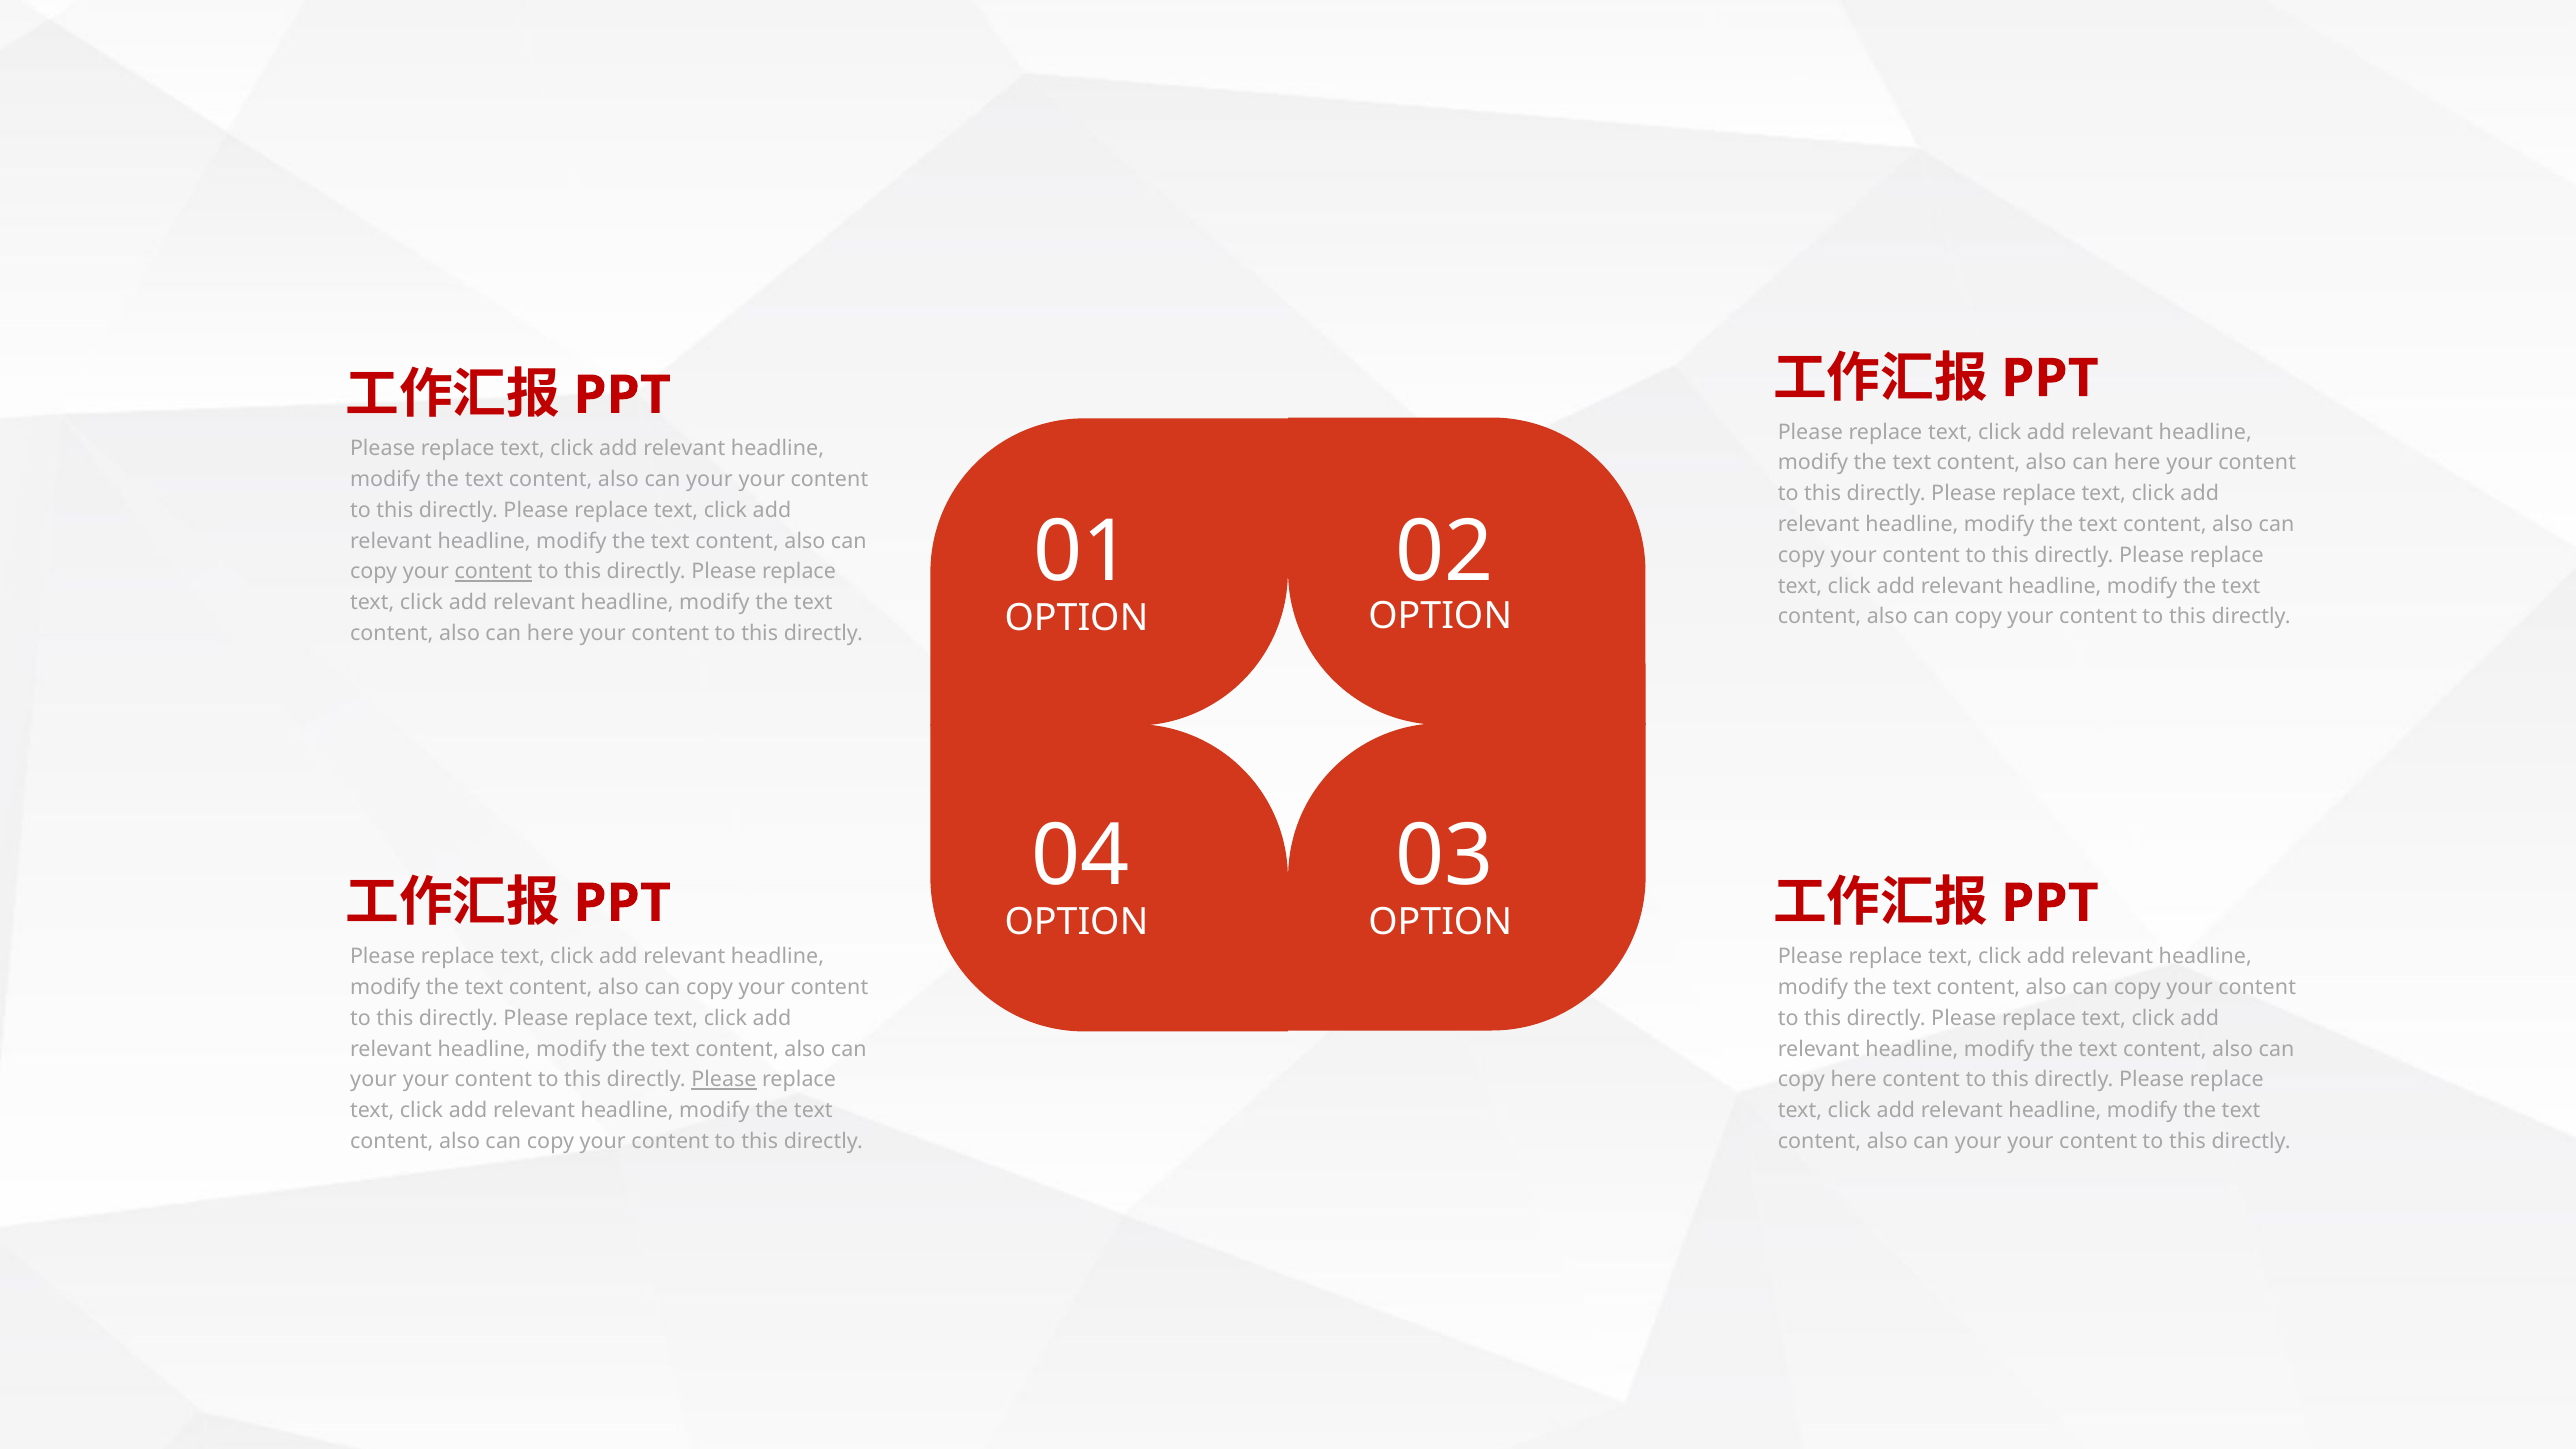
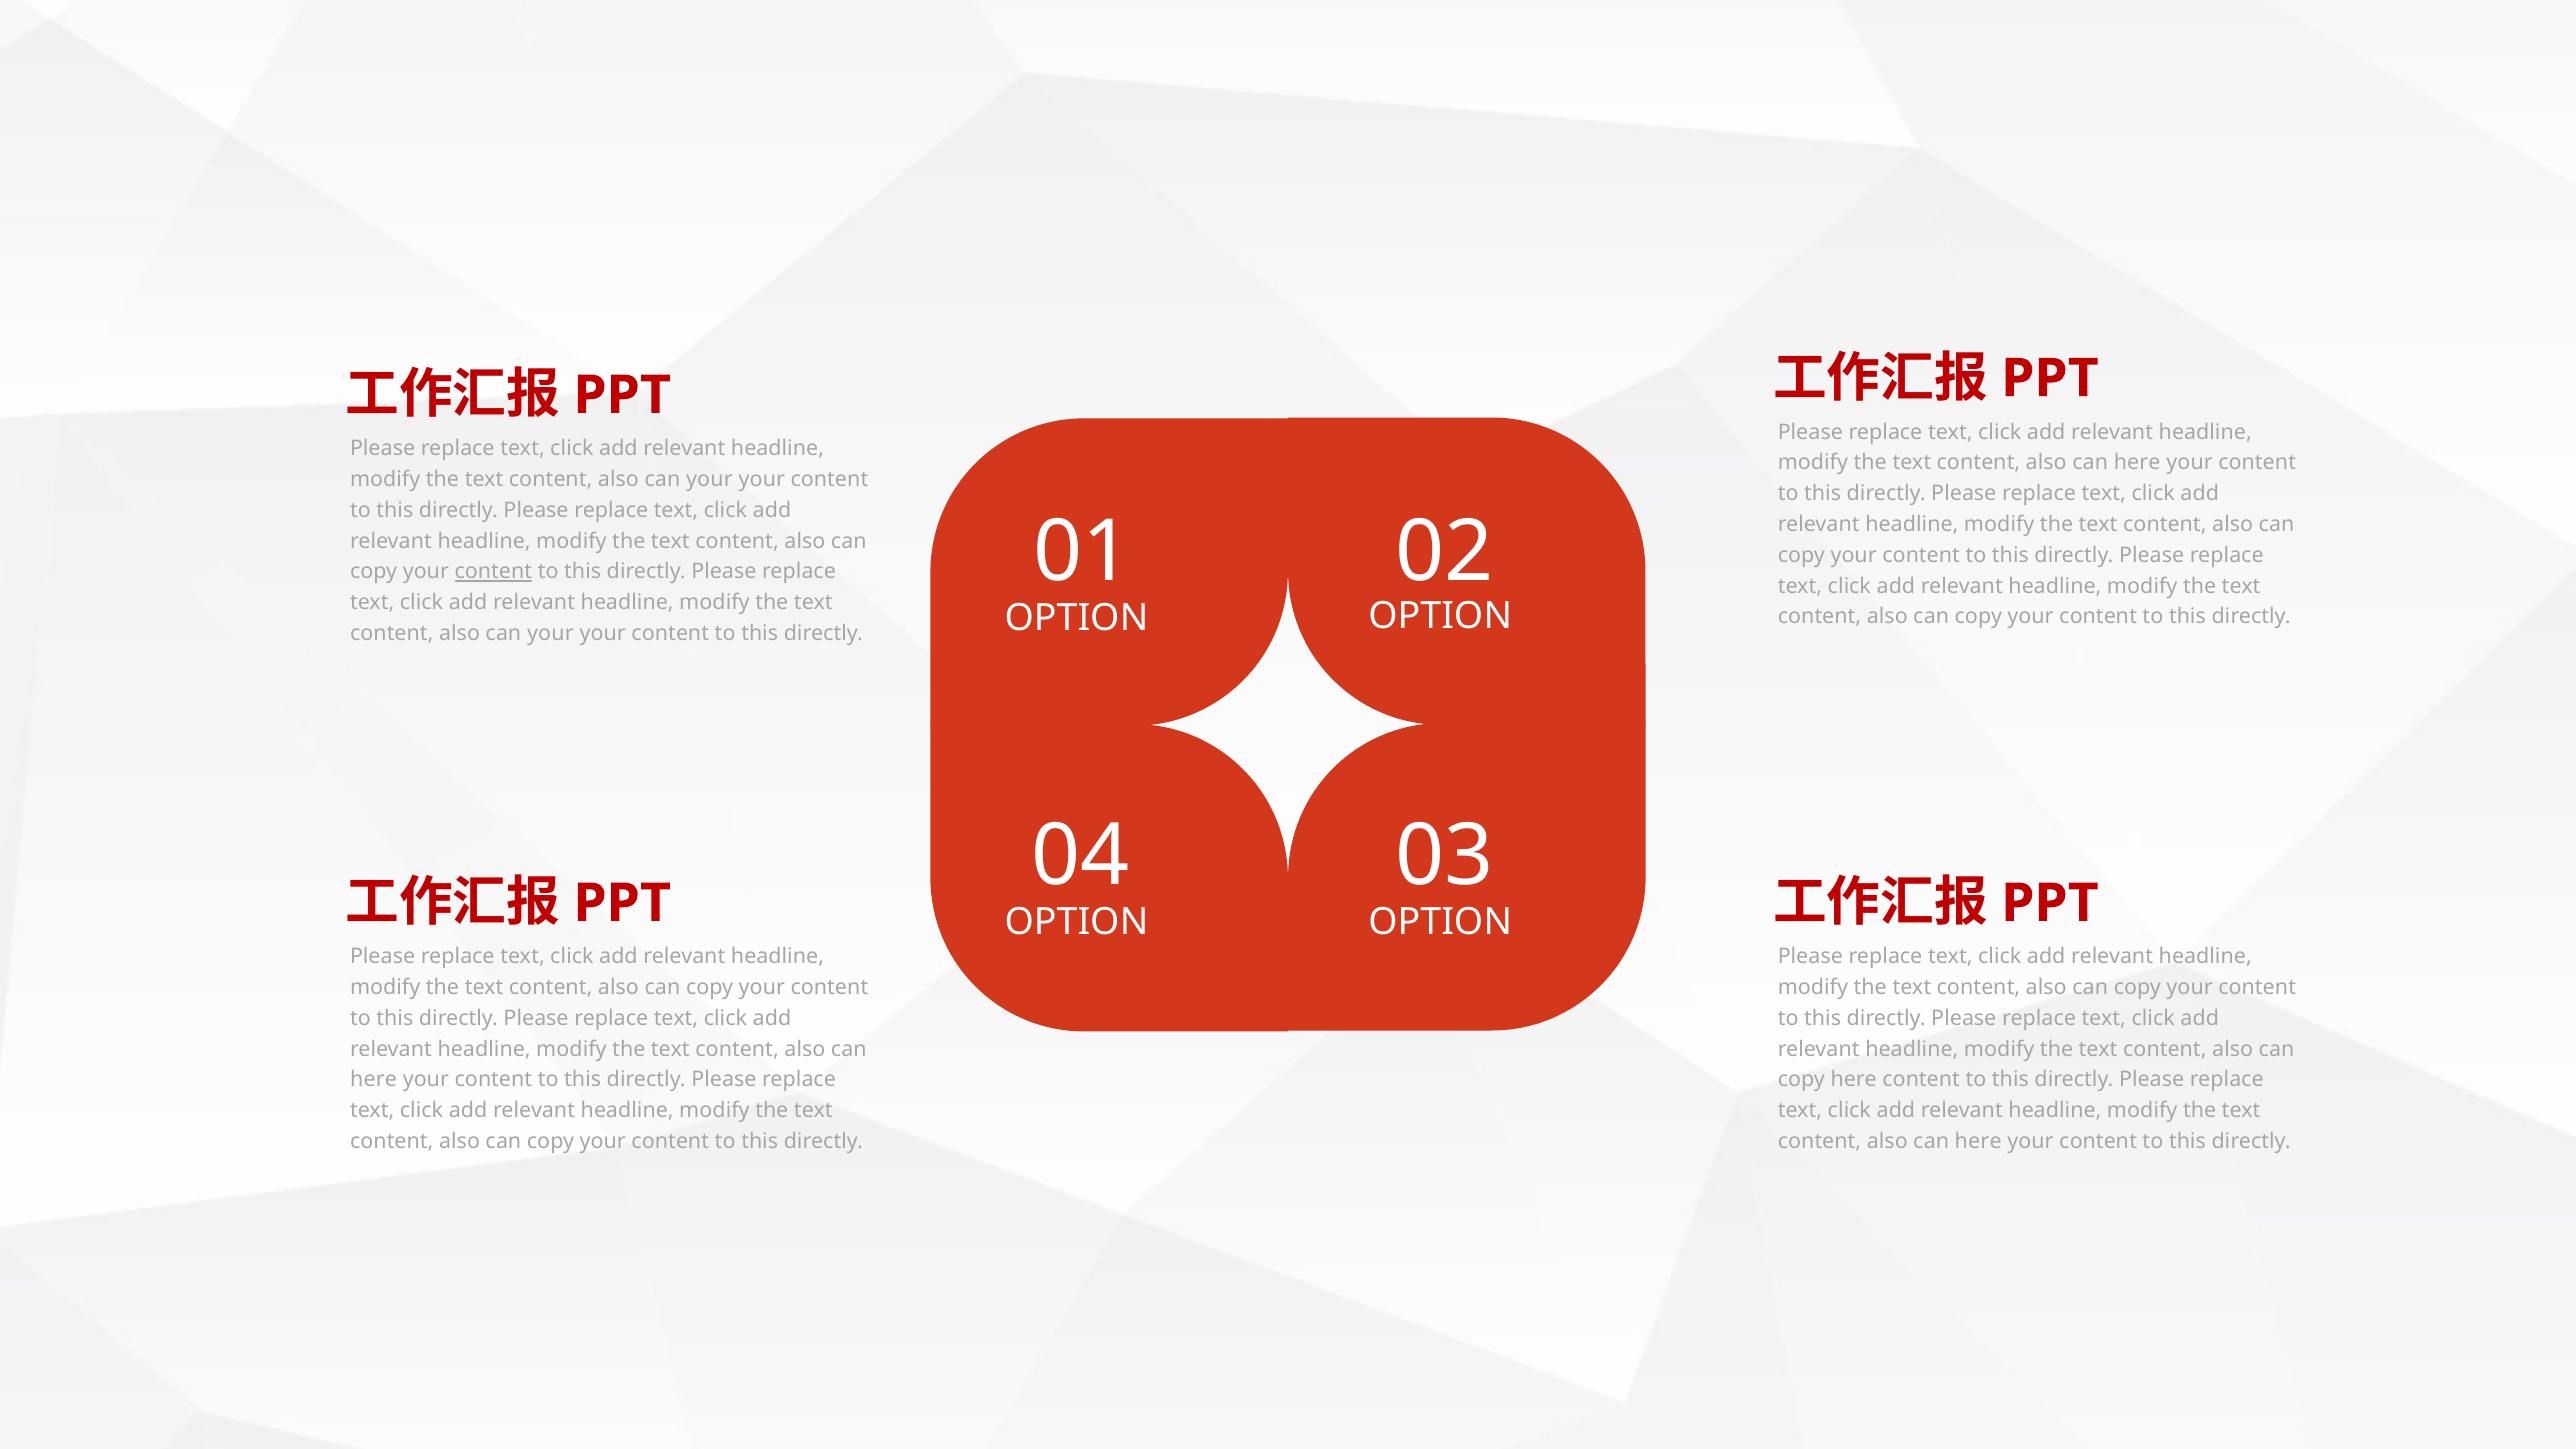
here at (550, 633): here -> your
your at (373, 1080): your -> here
Please at (724, 1080) underline: present -> none
your at (1978, 1141): your -> here
